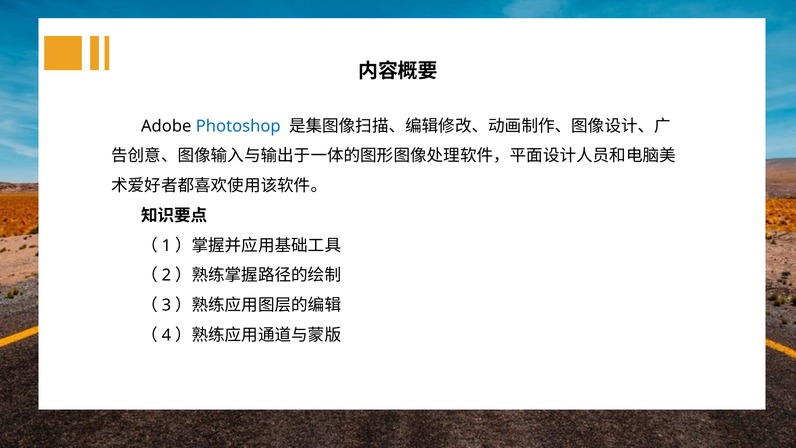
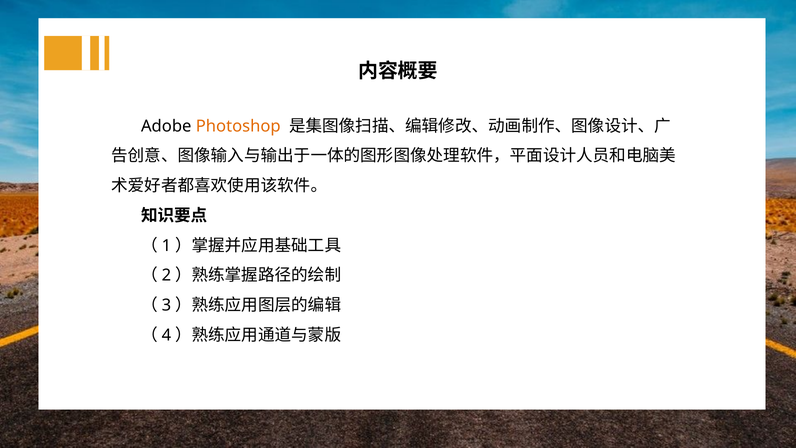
Photoshop colour: blue -> orange
